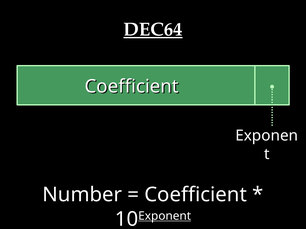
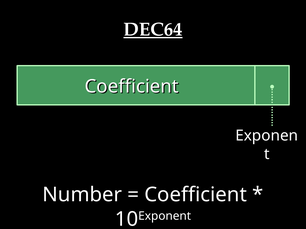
Exponent underline: present -> none
